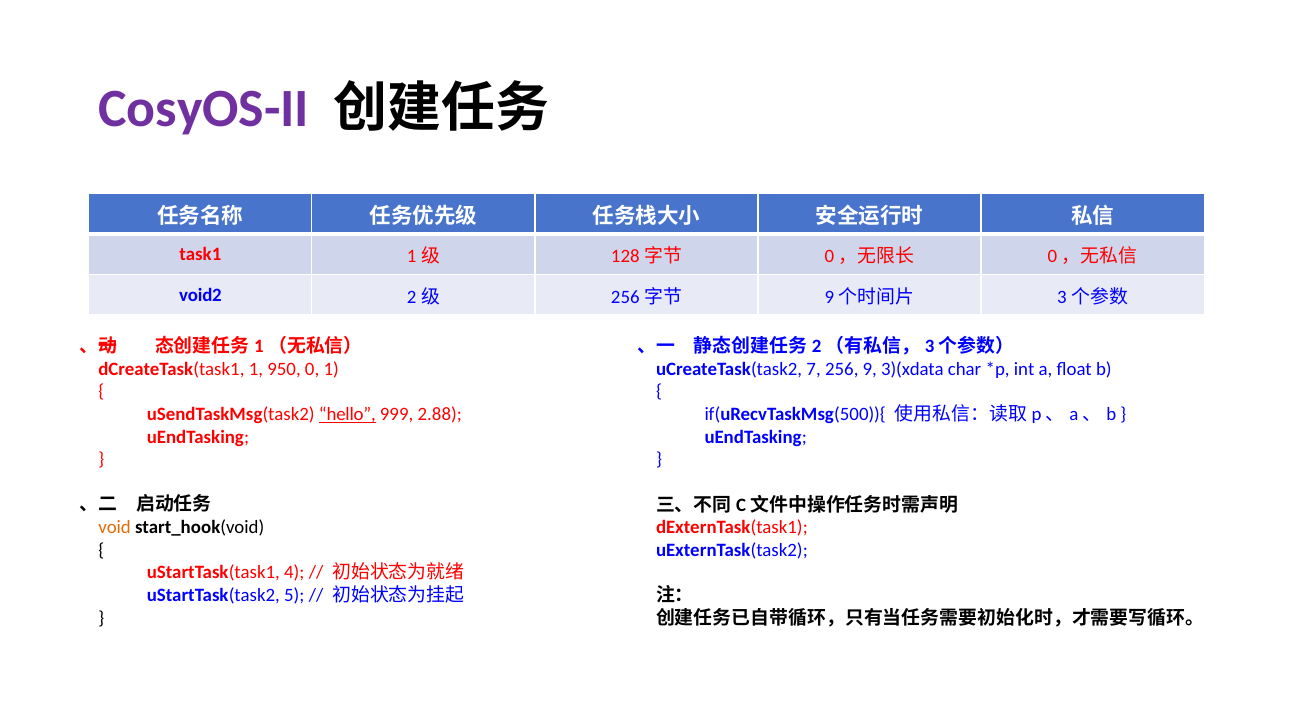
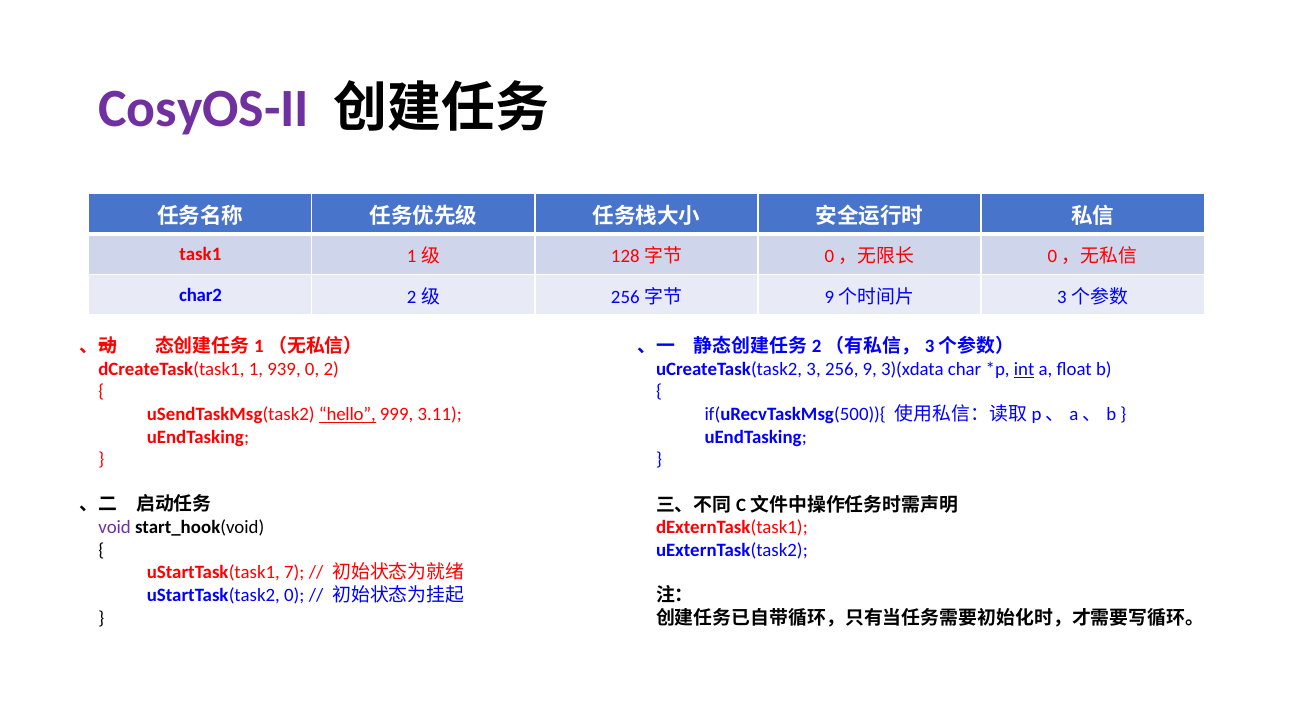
void2: void2 -> char2
950: 950 -> 939
0 1: 1 -> 2
7: 7 -> 3
int underline: none -> present
2.88: 2.88 -> 3.11
void colour: orange -> purple
4: 4 -> 7
uStartTask(task2 5: 5 -> 0
